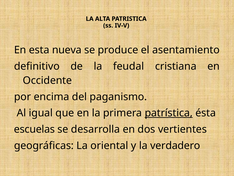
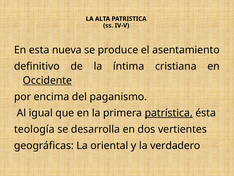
feudal: feudal -> íntima
Occidente underline: none -> present
escuelas: escuelas -> teología
